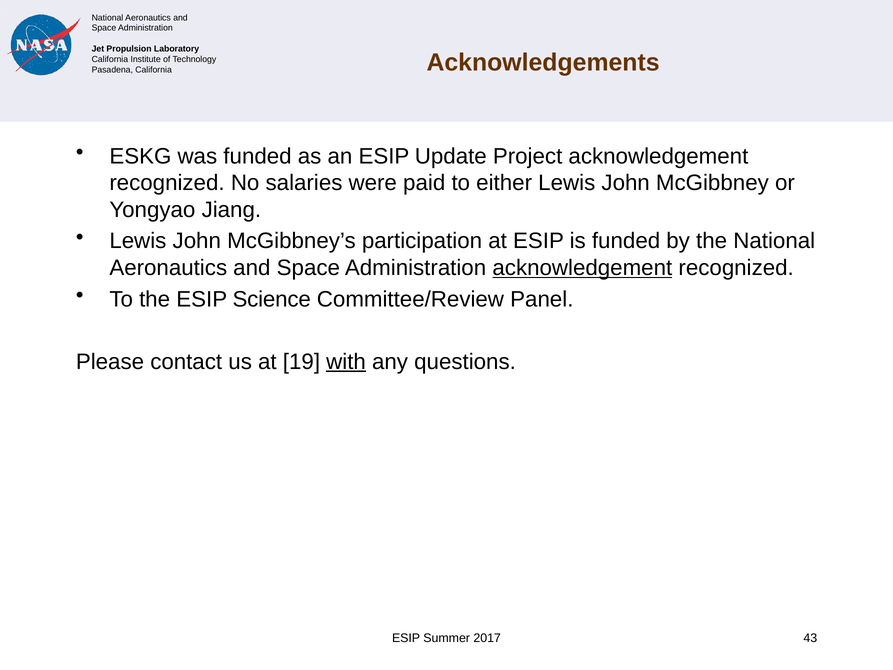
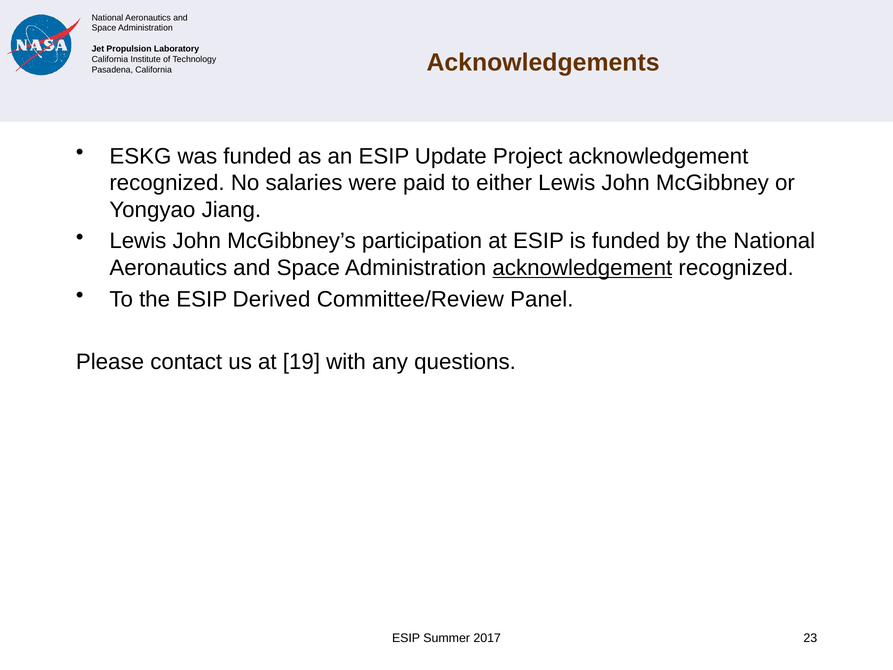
Science: Science -> Derived
with underline: present -> none
43: 43 -> 23
